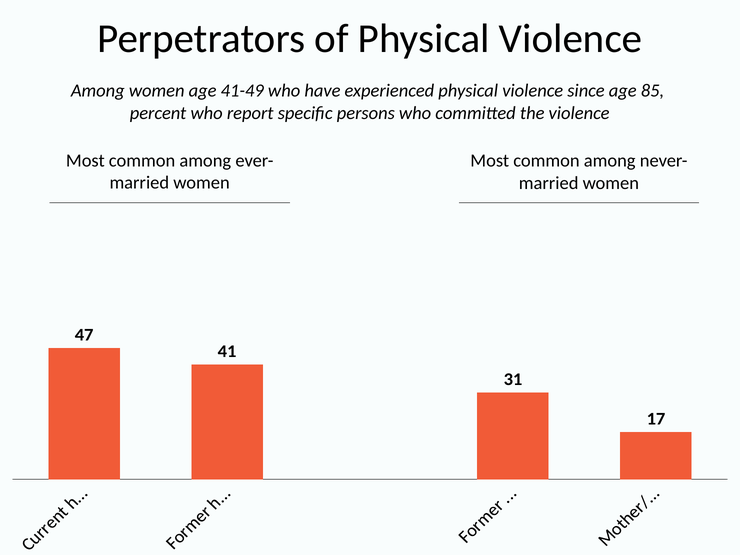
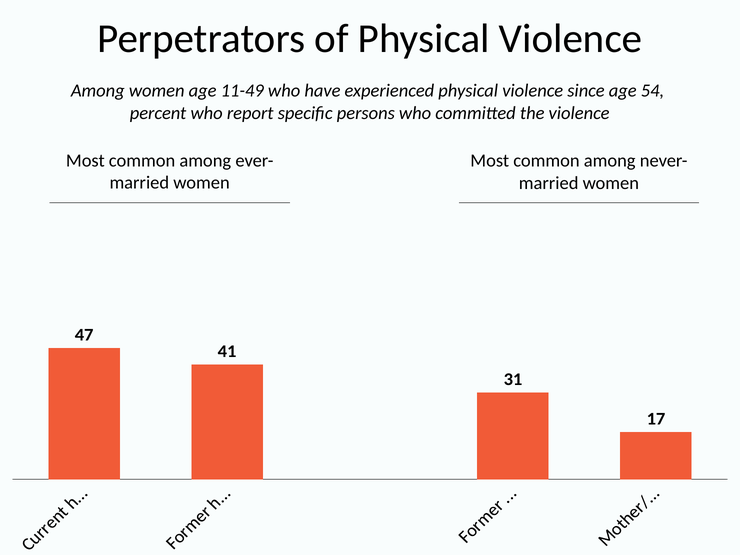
41-49: 41-49 -> 11-49
85: 85 -> 54
